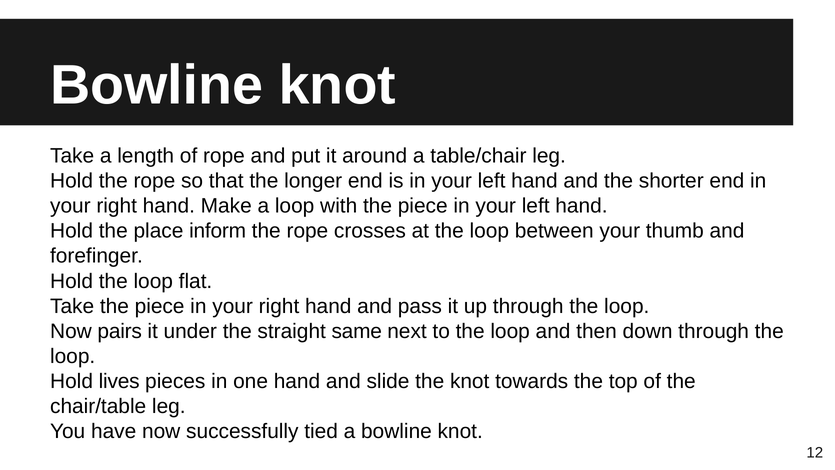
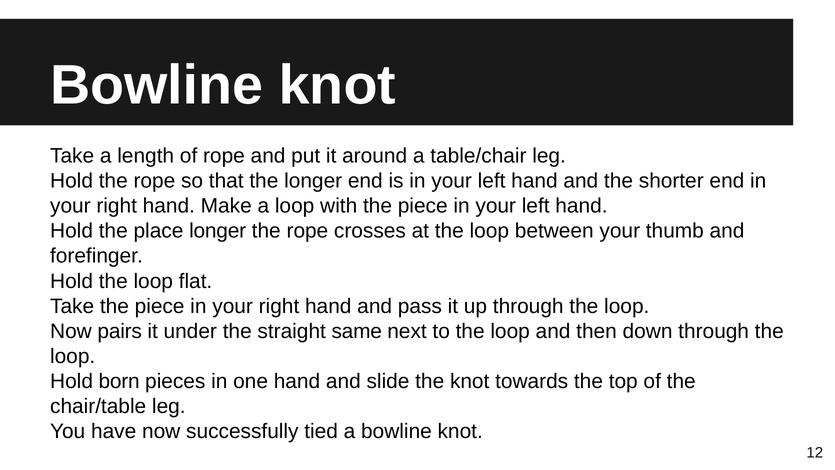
place inform: inform -> longer
lives: lives -> born
